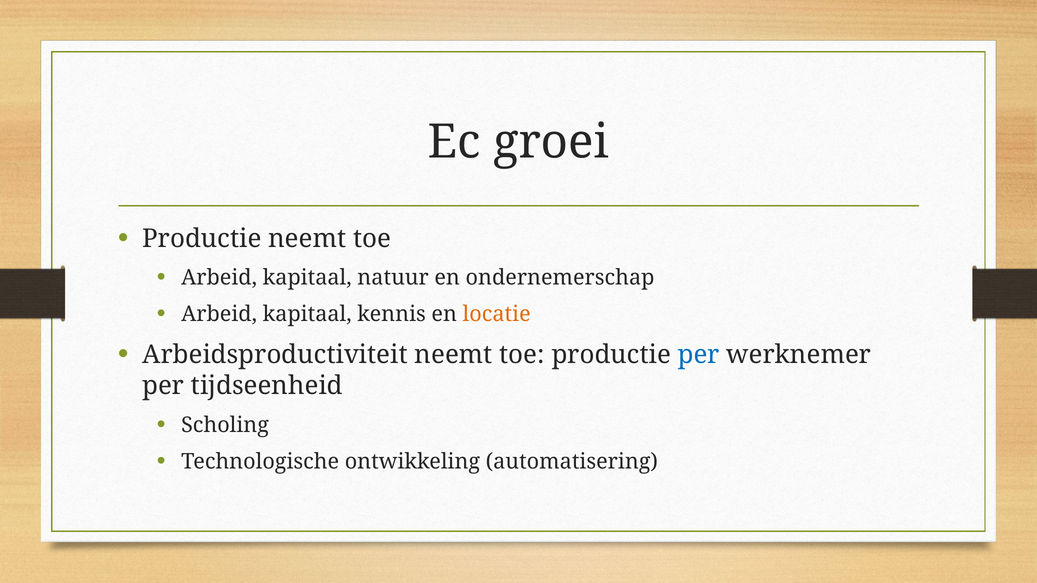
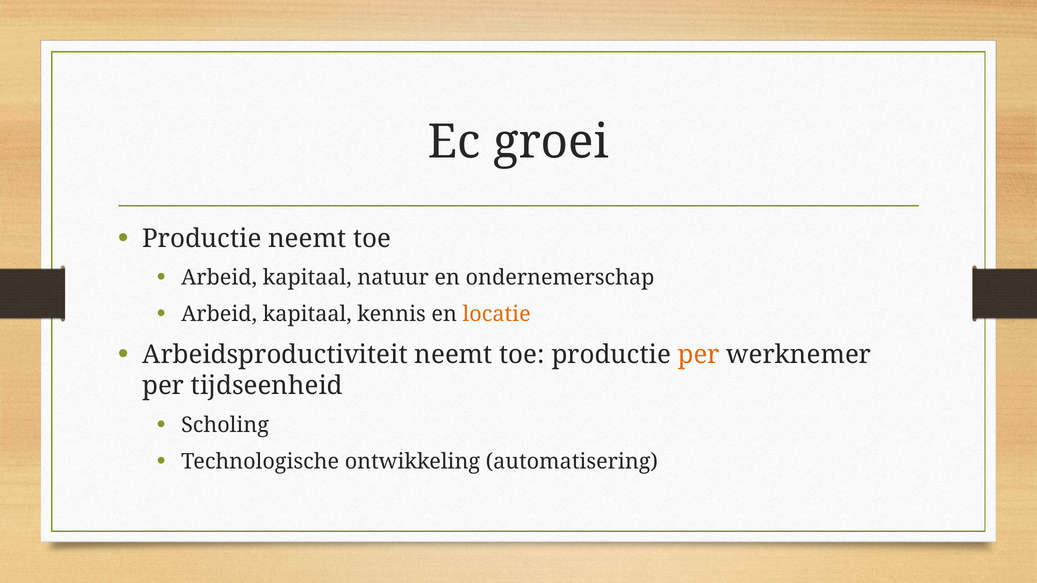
per at (699, 355) colour: blue -> orange
